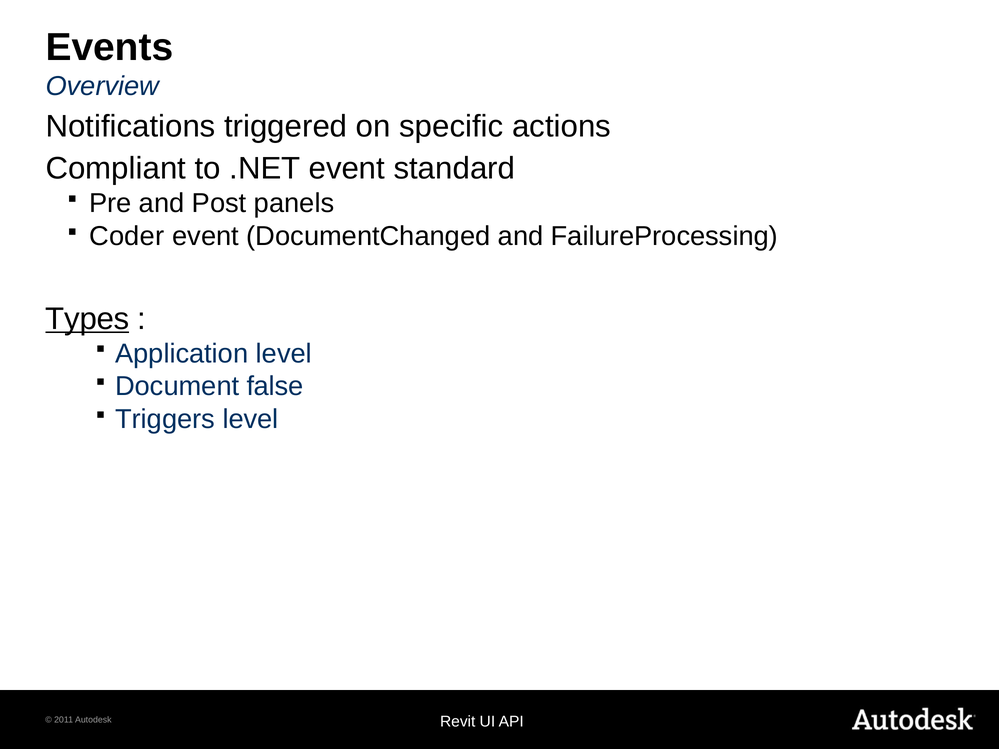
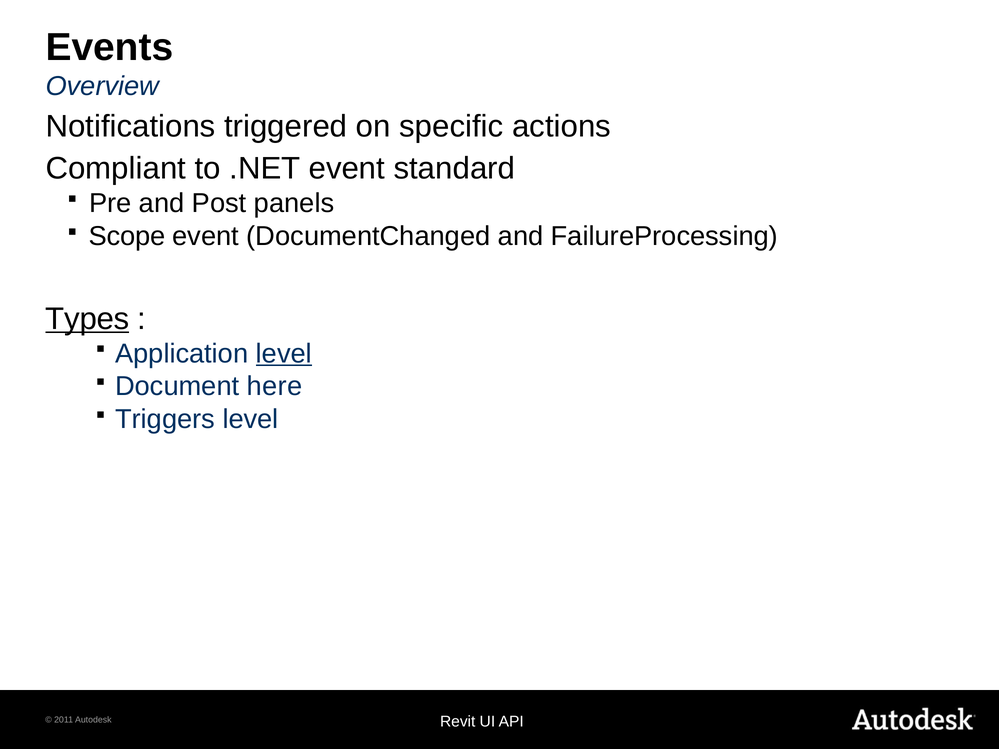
Coder: Coder -> Scope
level at (284, 354) underline: none -> present
false: false -> here
